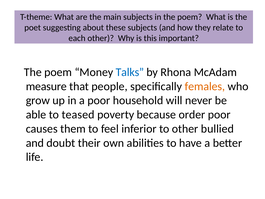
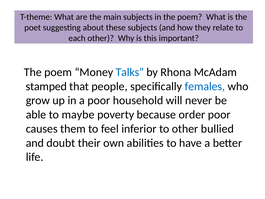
measure: measure -> stamped
females colour: orange -> blue
teased: teased -> maybe
